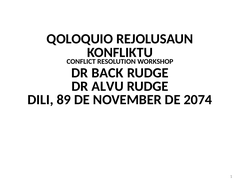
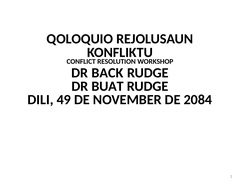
ALVU: ALVU -> BUAT
89: 89 -> 49
2074: 2074 -> 2084
